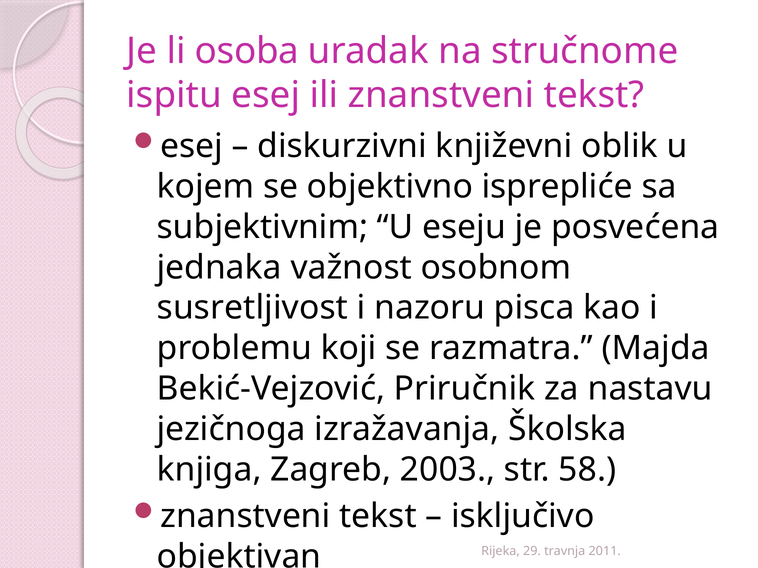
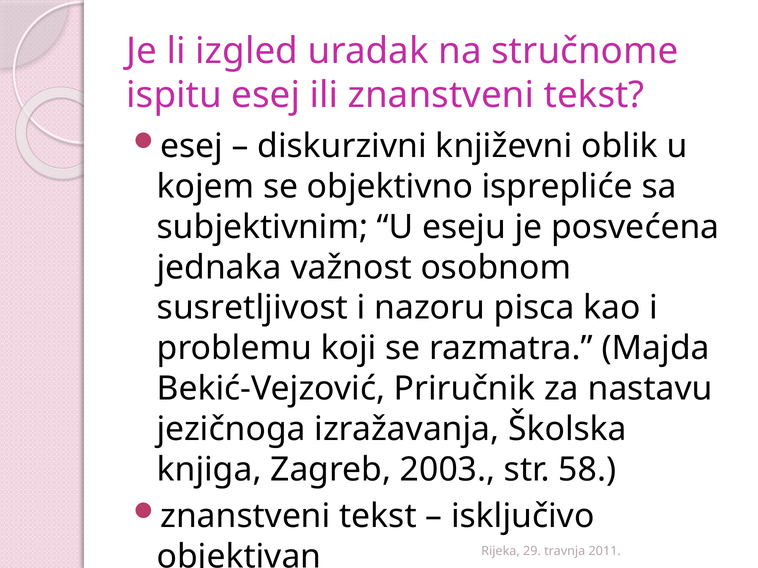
osoba: osoba -> izgled
